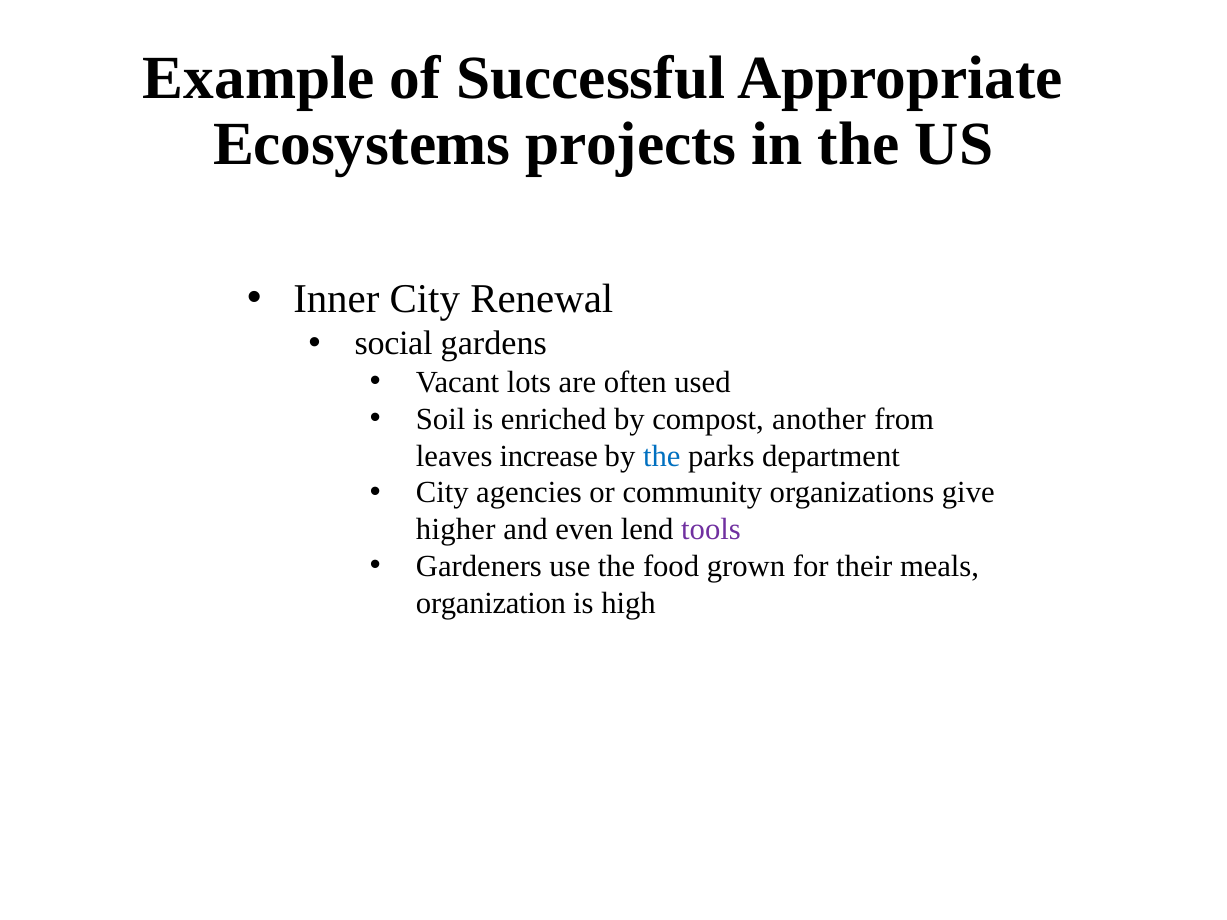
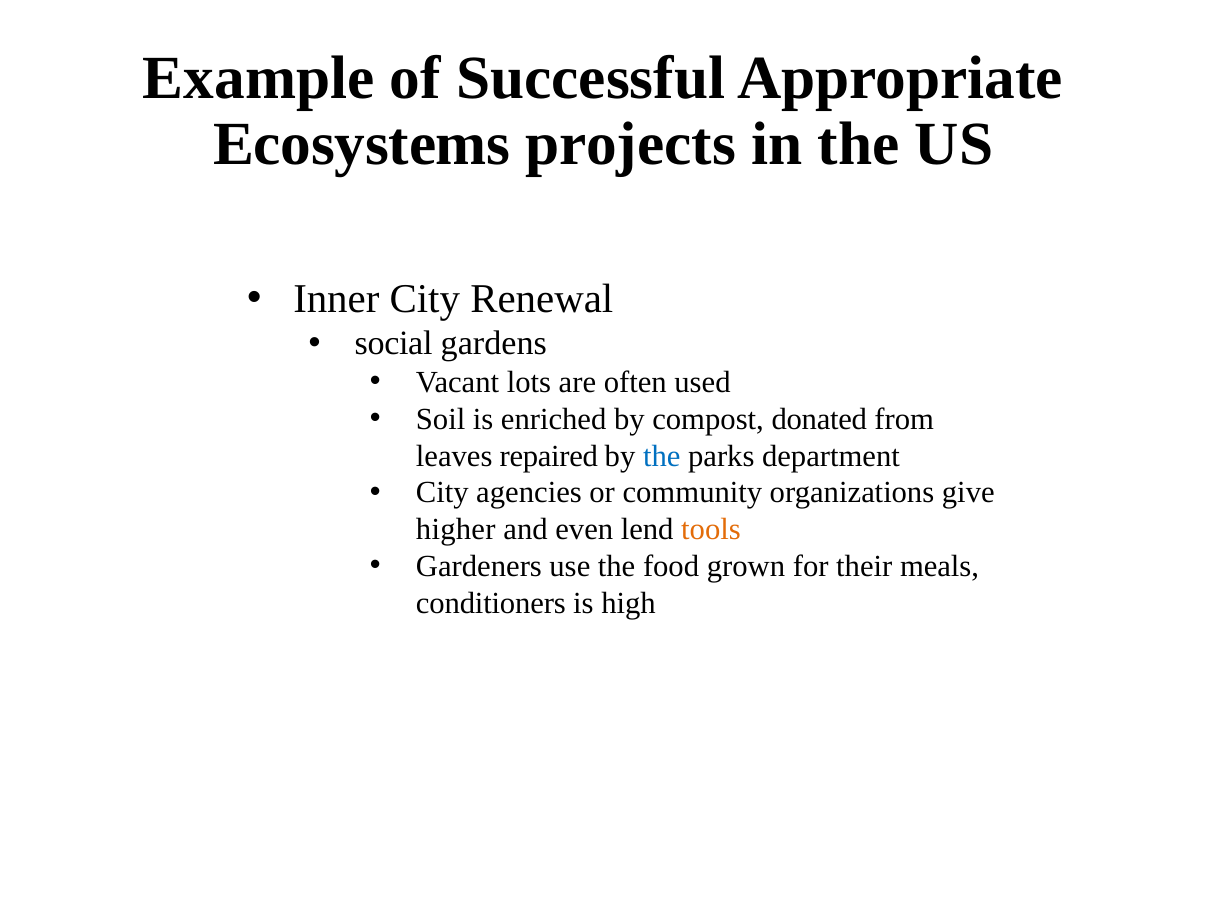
another: another -> donated
increase: increase -> repaired
tools colour: purple -> orange
organization: organization -> conditioners
